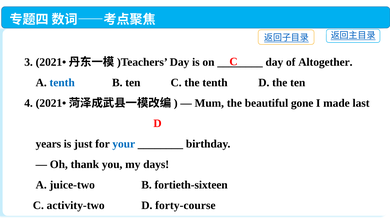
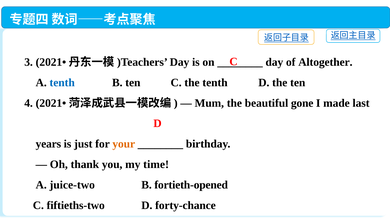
your colour: blue -> orange
days: days -> time
fortieth-sixteen: fortieth-sixteen -> fortieth-opened
activity-two: activity-two -> fiftieths-two
forty-course: forty-course -> forty-chance
